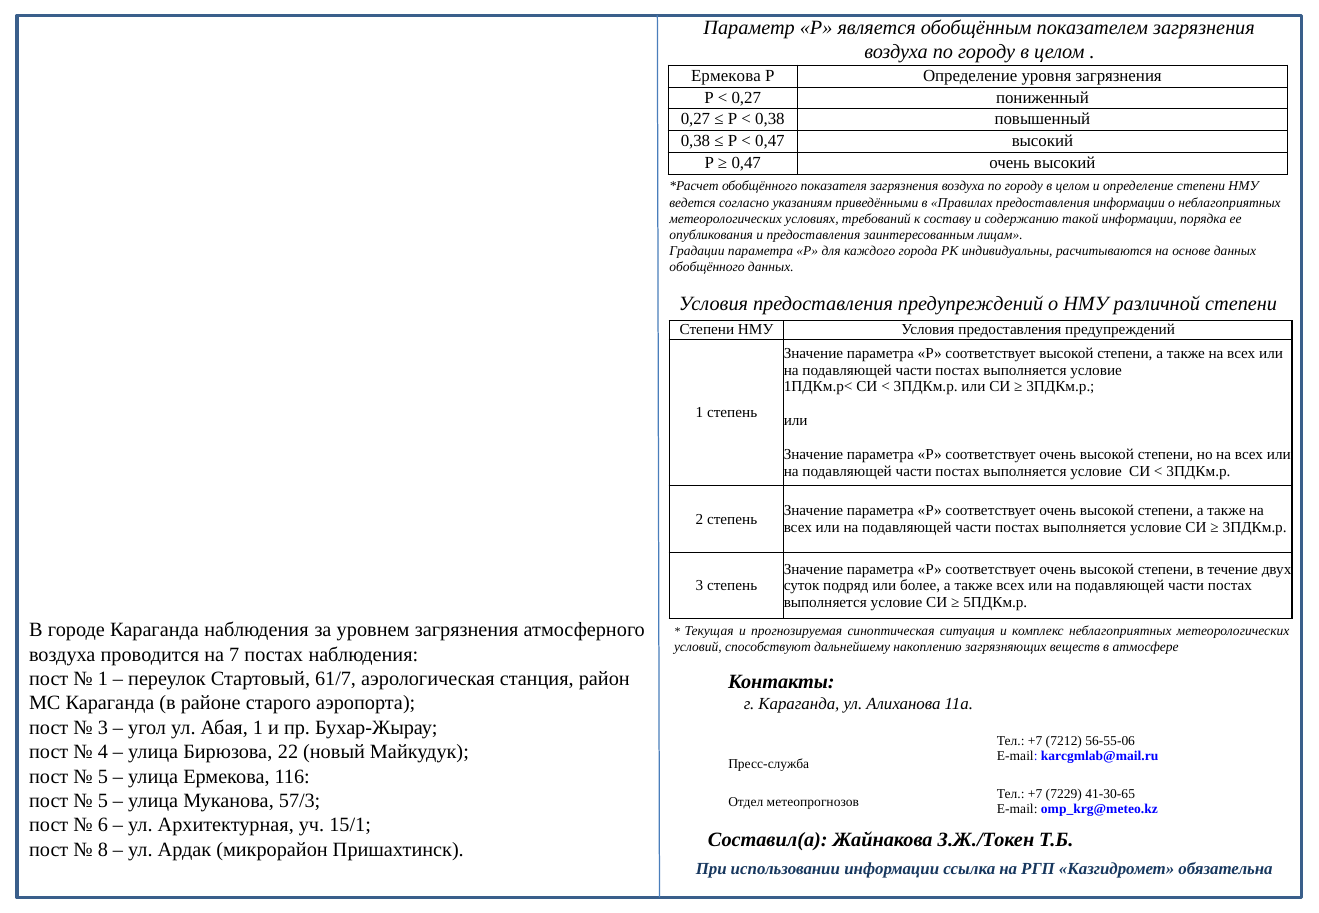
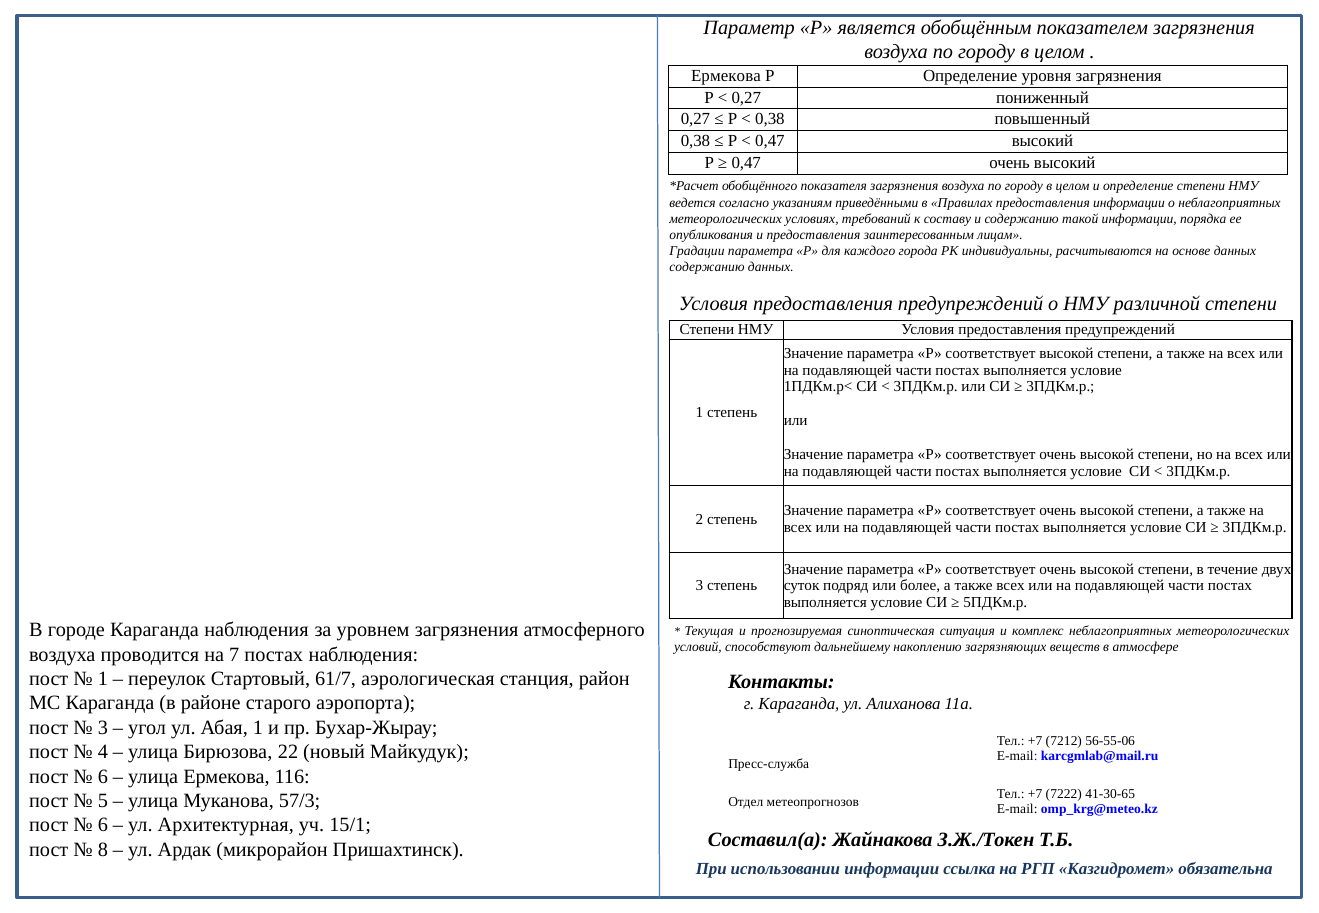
обобщённого at (707, 267): обобщённого -> содержанию
5 at (103, 776): 5 -> 6
7229: 7229 -> 7222
